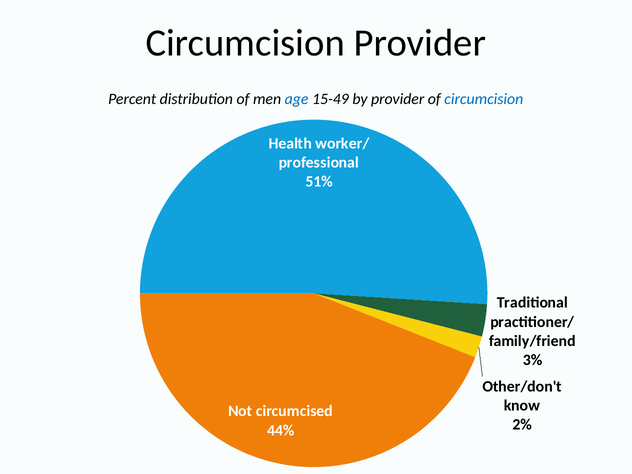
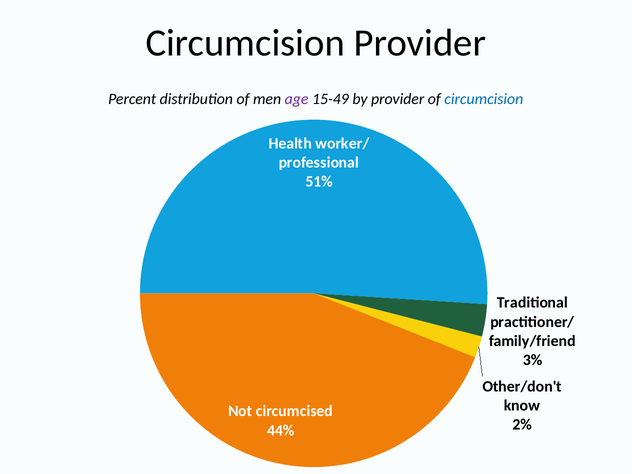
age colour: blue -> purple
